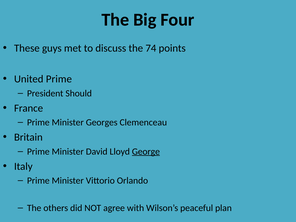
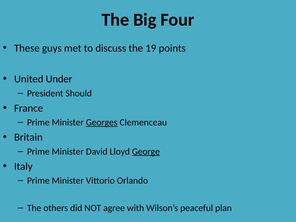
74: 74 -> 19
United Prime: Prime -> Under
Georges underline: none -> present
